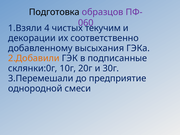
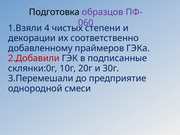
текучим: текучим -> степени
высыхания: высыхания -> праймеров
2.Добавили colour: orange -> red
